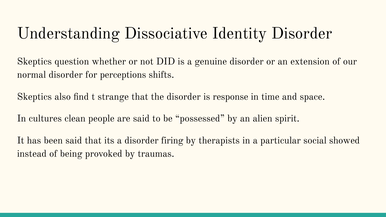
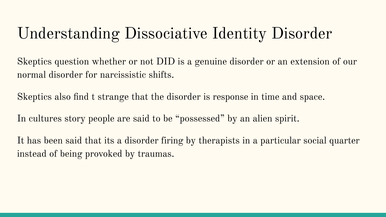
perceptions: perceptions -> narcissistic
clean: clean -> story
showed: showed -> quarter
